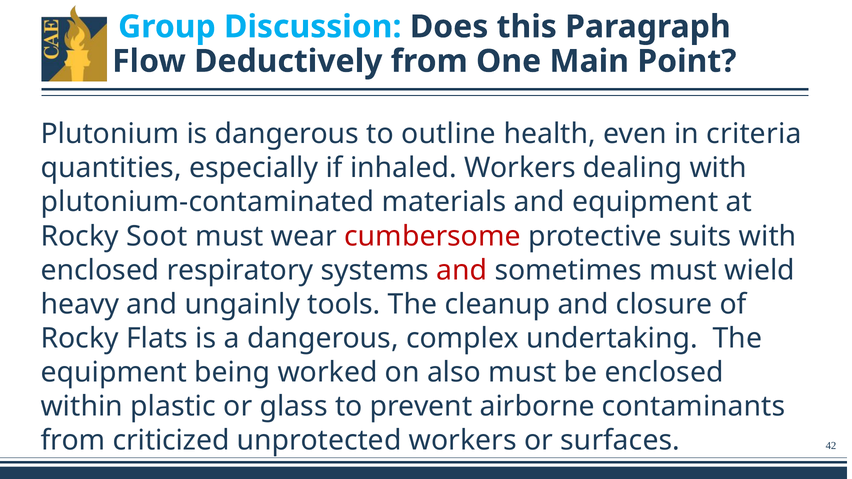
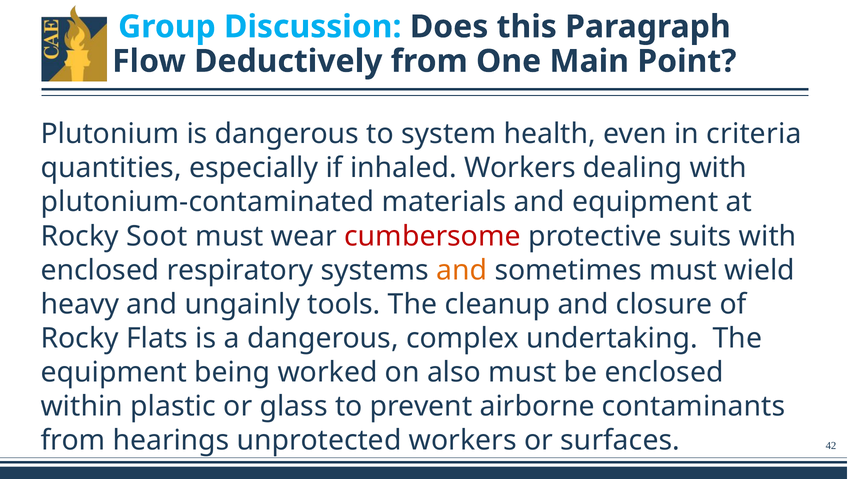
outline: outline -> system
and at (462, 270) colour: red -> orange
criticized: criticized -> hearings
